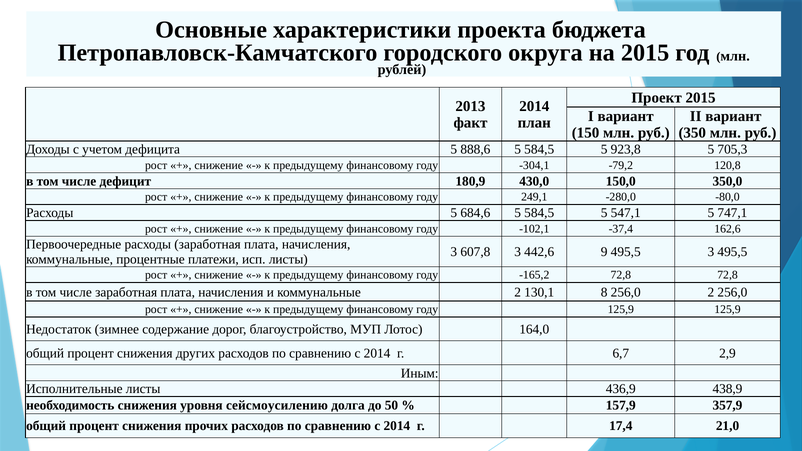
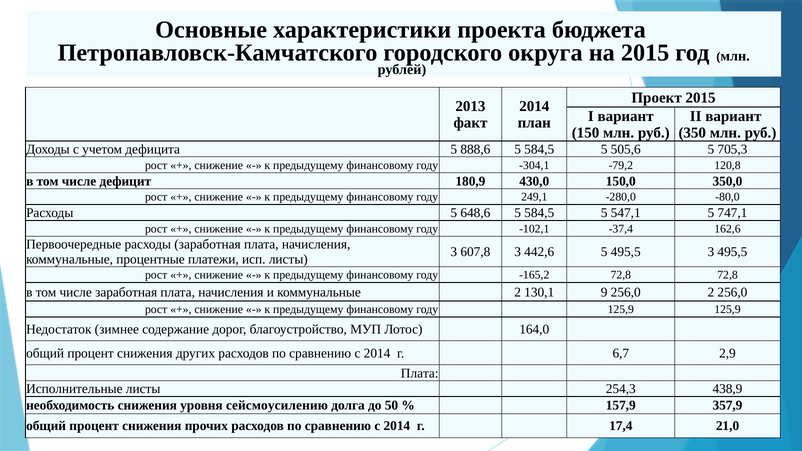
923,8: 923,8 -> 505,6
684,6: 684,6 -> 648,6
442,6 9: 9 -> 5
8: 8 -> 9
Иным at (420, 373): Иным -> Плата
436,9: 436,9 -> 254,3
